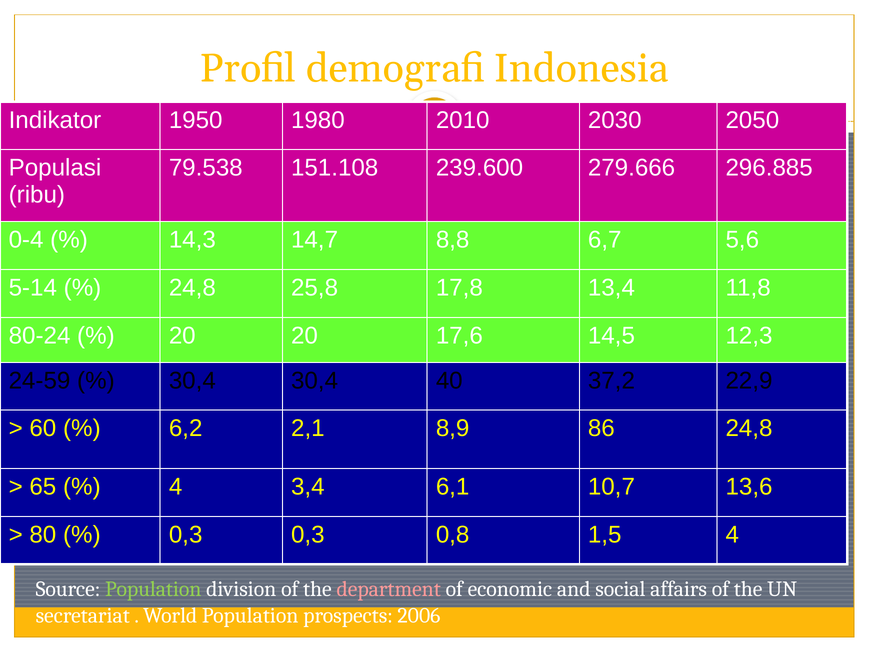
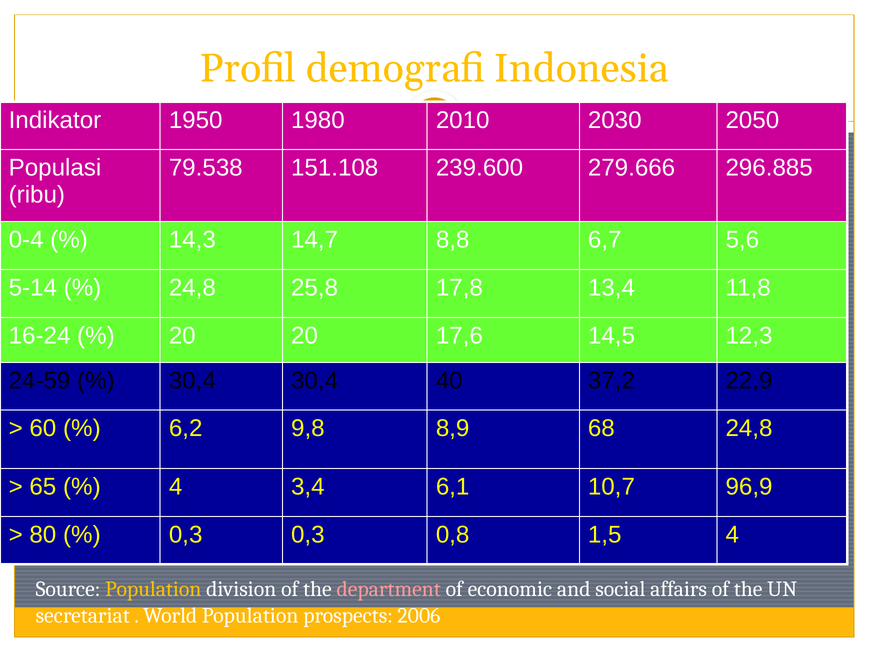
80-24: 80-24 -> 16-24
2,1: 2,1 -> 9,8
86: 86 -> 68
13,6: 13,6 -> 96,9
Population at (153, 589) colour: light green -> yellow
